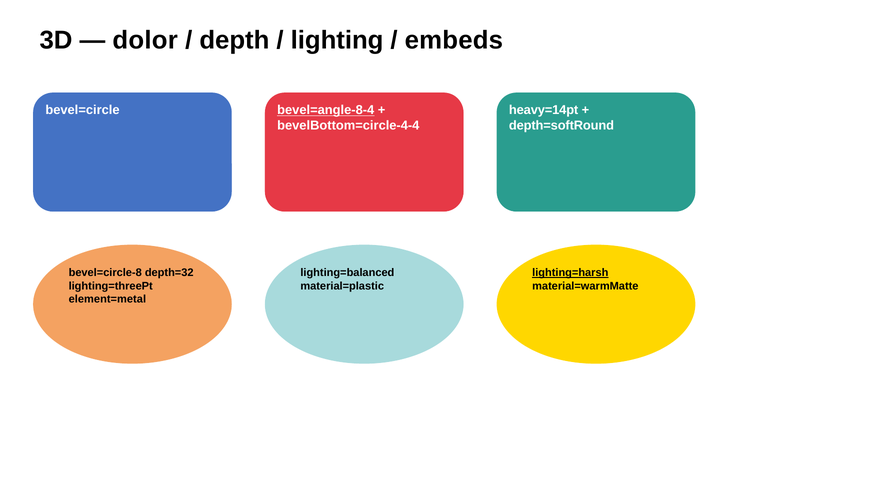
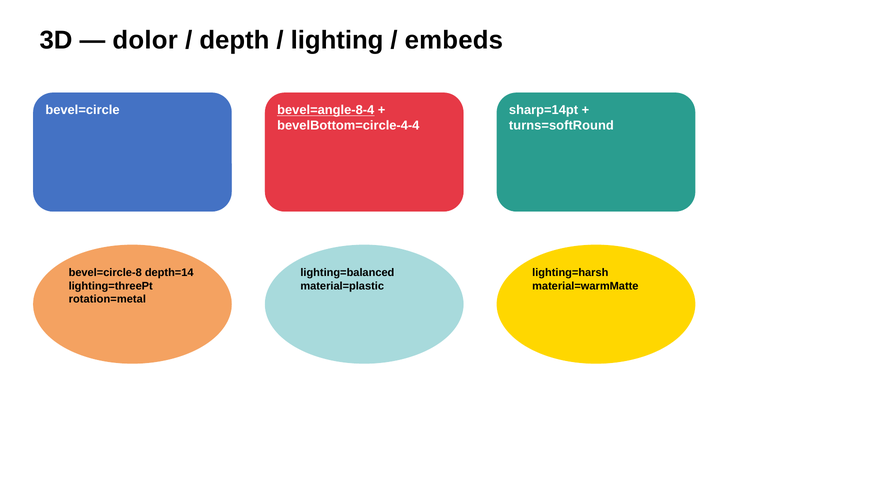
heavy=14pt: heavy=14pt -> sharp=14pt
depth=softRound: depth=softRound -> turns=softRound
depth=32: depth=32 -> depth=14
lighting=harsh underline: present -> none
element=metal: element=metal -> rotation=metal
